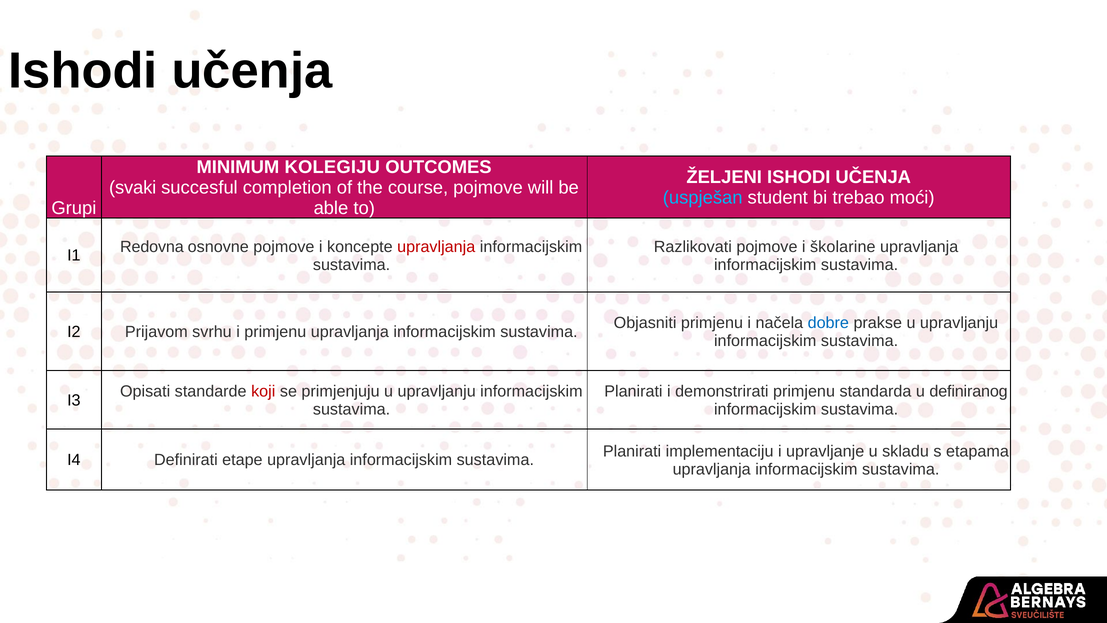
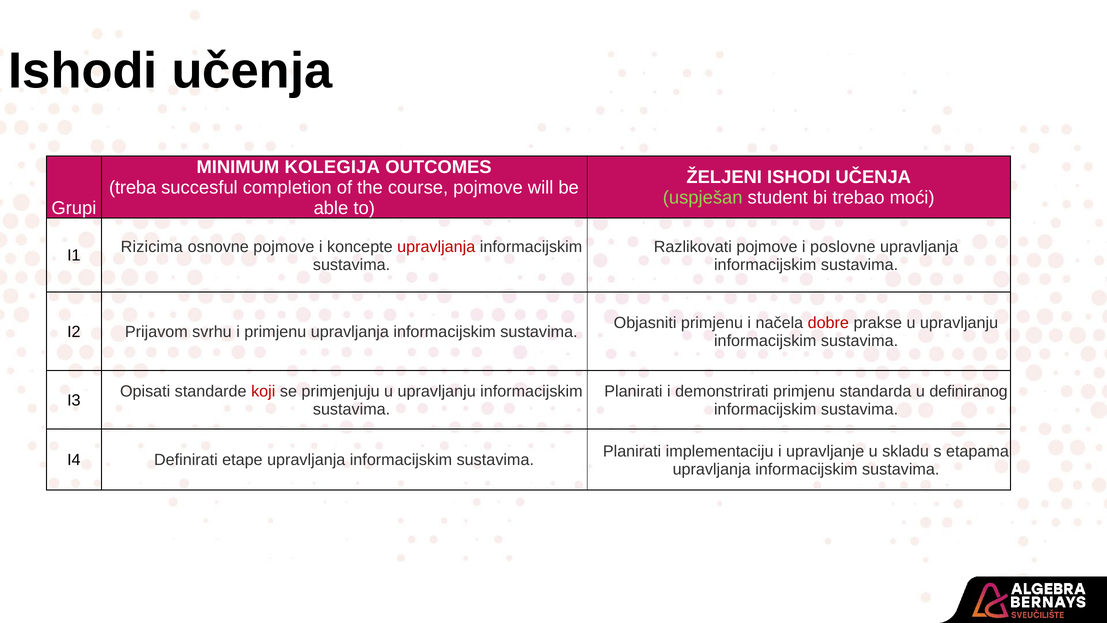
KOLEGIJU: KOLEGIJU -> KOLEGIJA
svaki: svaki -> treba
uspješan colour: light blue -> light green
Redovna: Redovna -> Rizicima
školarine: školarine -> poslovne
dobre colour: blue -> red
